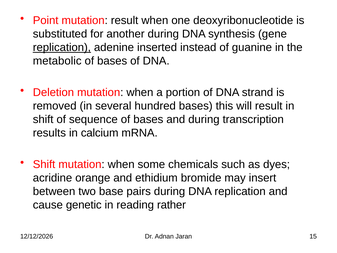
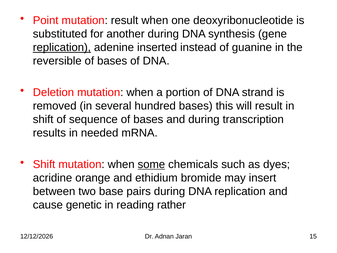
metabolic: metabolic -> reversible
calcium: calcium -> needed
some underline: none -> present
